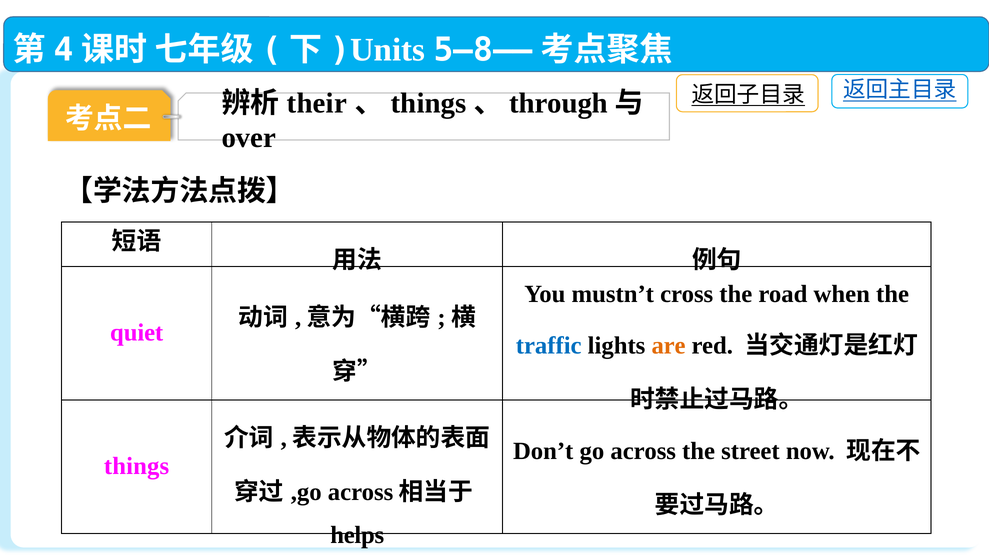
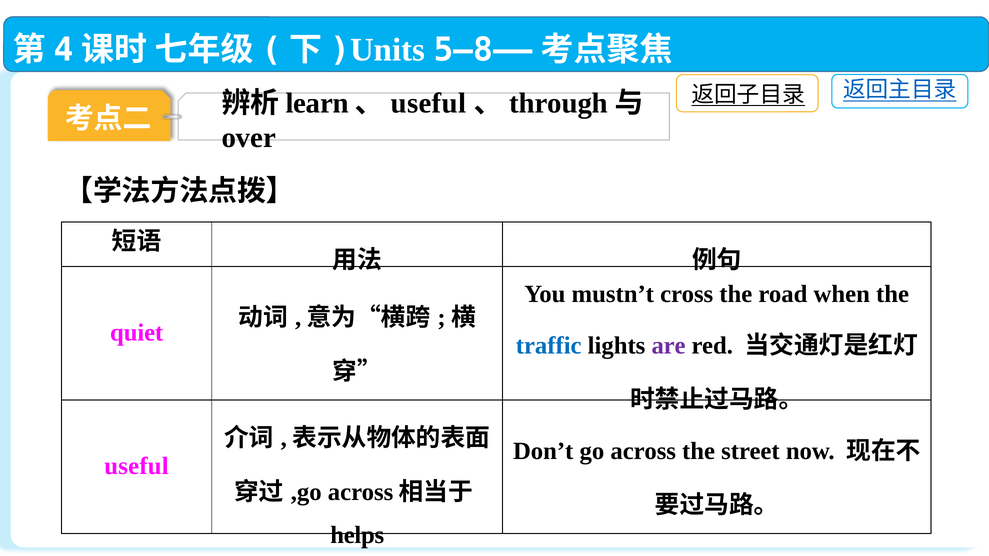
their: their -> learn
things at (429, 103): things -> useful
are colour: orange -> purple
things at (137, 466): things -> useful
